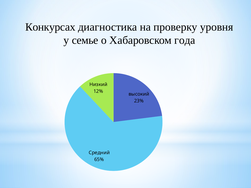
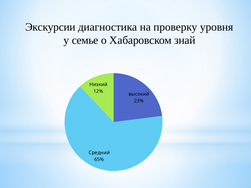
Конкурсах: Конкурсах -> Экскурсии
года: года -> знай
